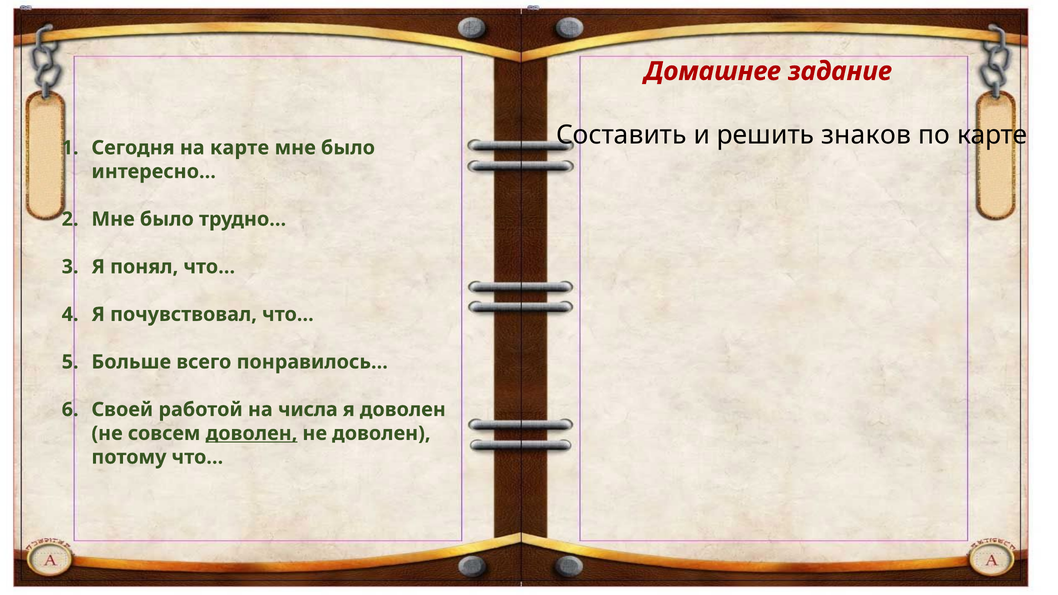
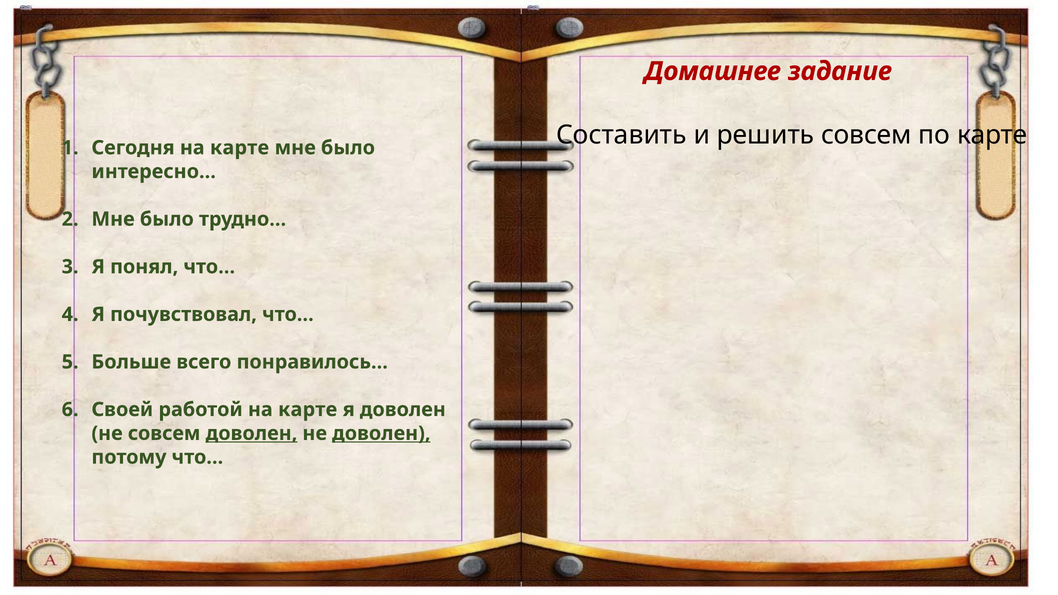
решить знаков: знаков -> совсем
работой на числа: числа -> карте
доволен at (381, 433) underline: none -> present
